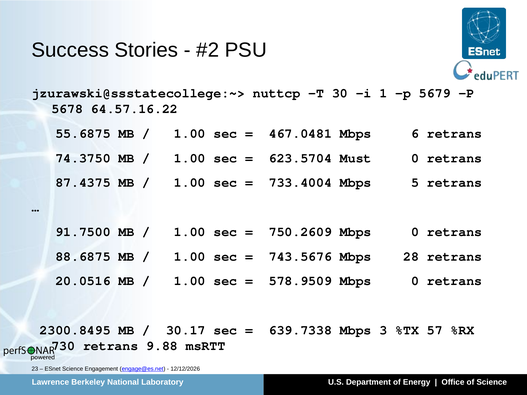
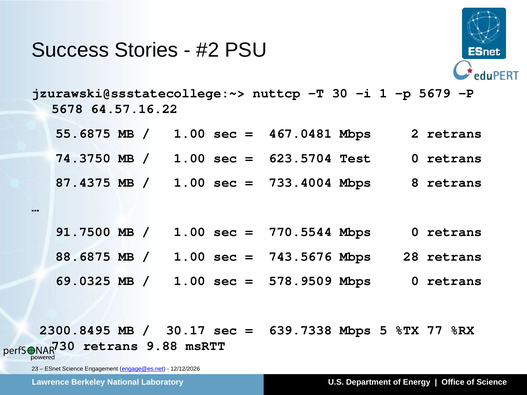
6: 6 -> 2
Must: Must -> Test
5: 5 -> 8
750.2609: 750.2609 -> 770.5544
20.0516: 20.0516 -> 69.0325
3: 3 -> 5
57: 57 -> 77
